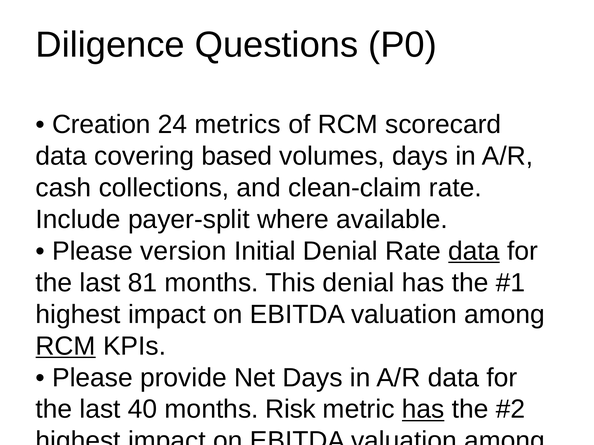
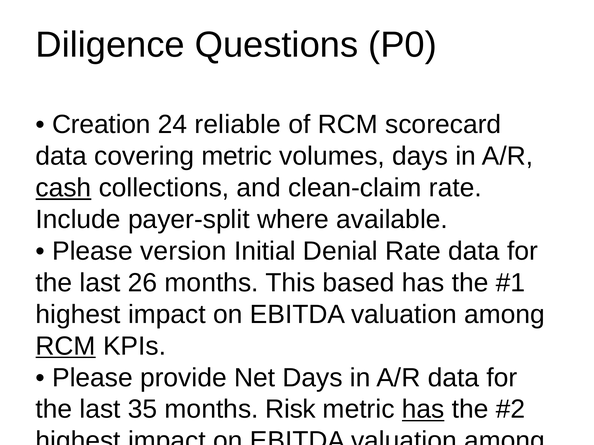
metrics: metrics -> reliable
covering based: based -> metric
cash at (63, 188) underline: none -> present
data at (474, 251) underline: present -> none
81: 81 -> 26
This denial: denial -> based
40: 40 -> 35
